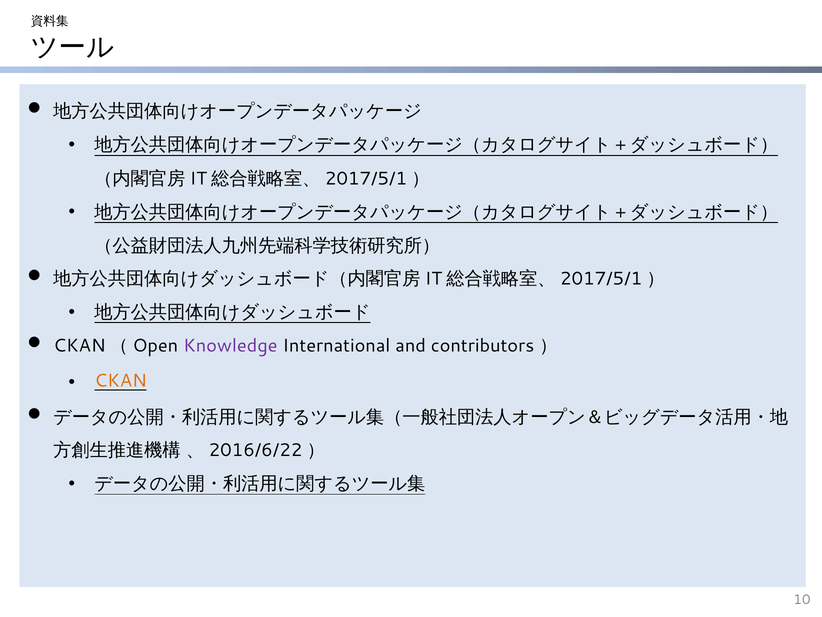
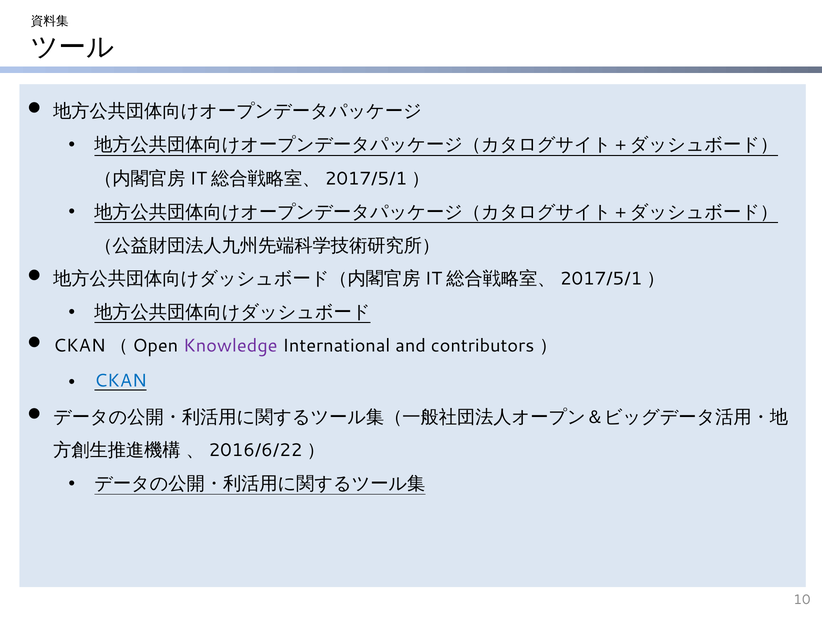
CKAN colour: orange -> blue
